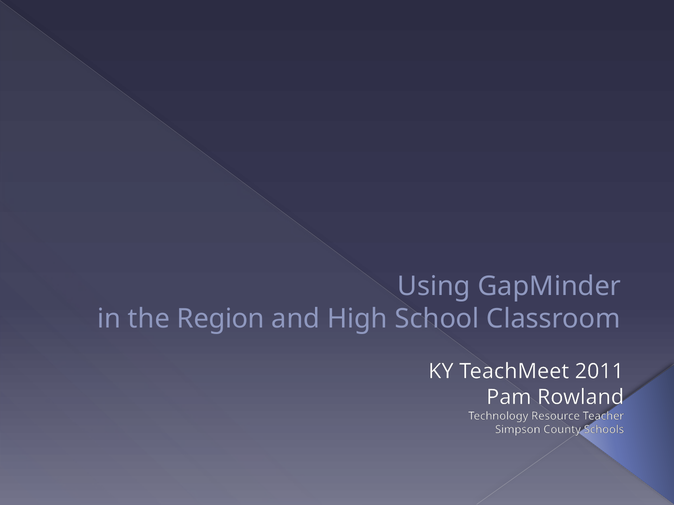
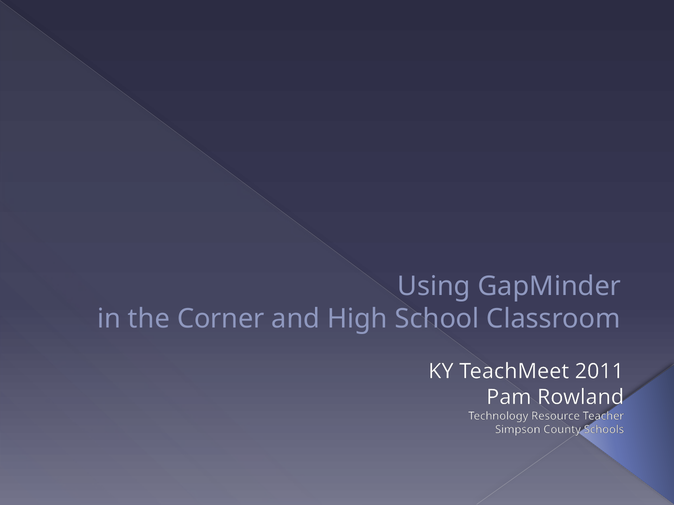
Region: Region -> Corner
